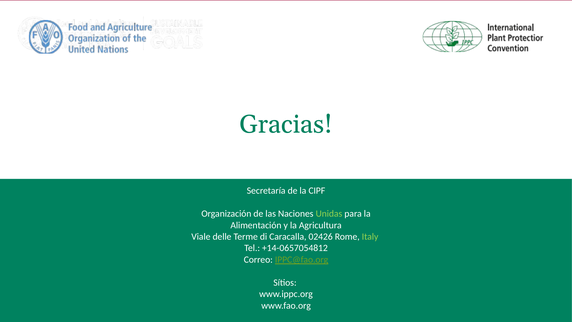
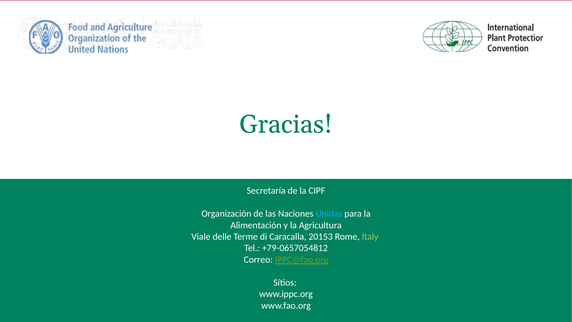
Unidas colour: light green -> light blue
02426: 02426 -> 20153
+14-0657054812: +14-0657054812 -> +79-0657054812
